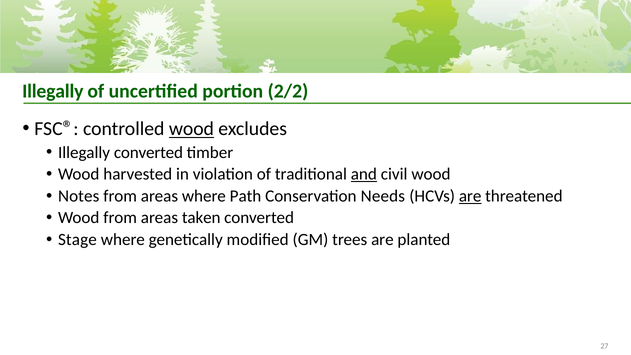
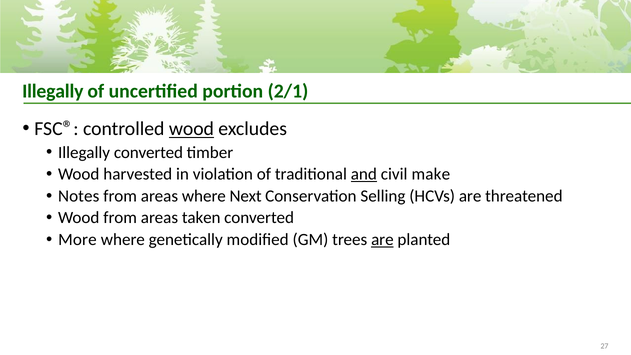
2/2: 2/2 -> 2/1
civil wood: wood -> make
Path: Path -> Next
Needs: Needs -> Selling
are at (470, 196) underline: present -> none
Stage: Stage -> More
are at (382, 240) underline: none -> present
